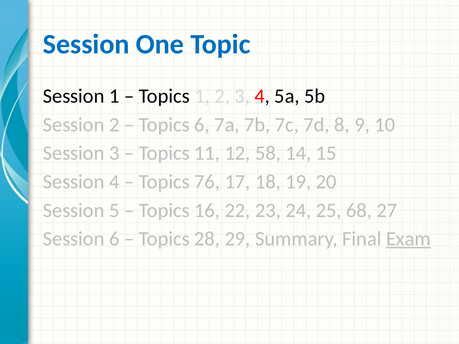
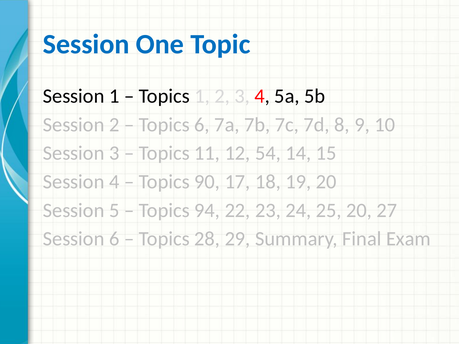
58: 58 -> 54
76: 76 -> 90
16: 16 -> 94
25 68: 68 -> 20
Exam underline: present -> none
